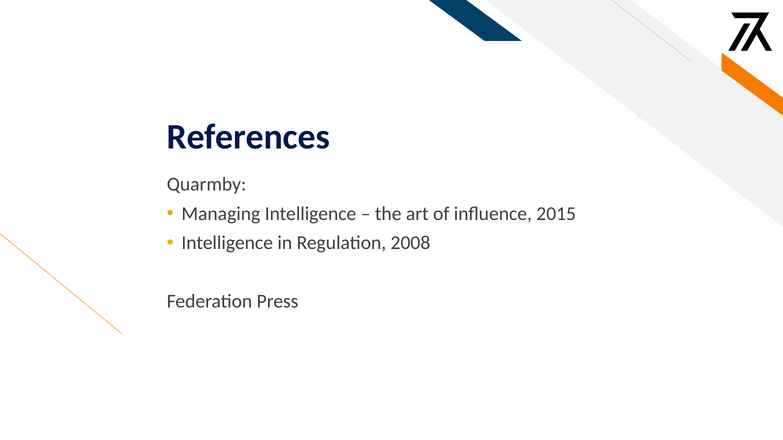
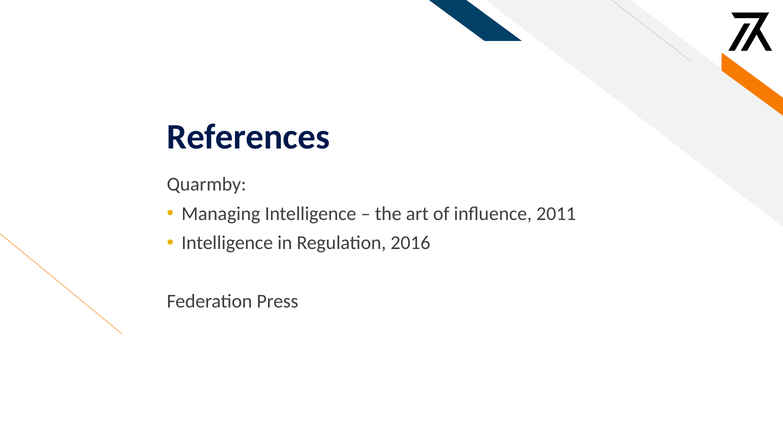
2015: 2015 -> 2011
2008: 2008 -> 2016
